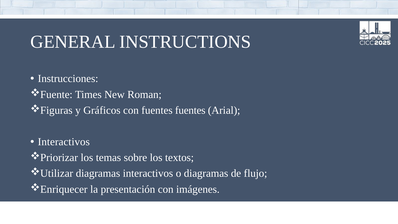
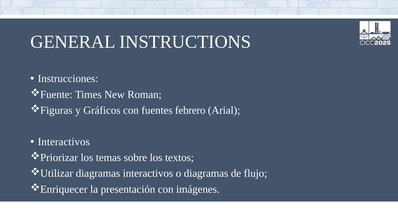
fuentes fuentes: fuentes -> febrero
